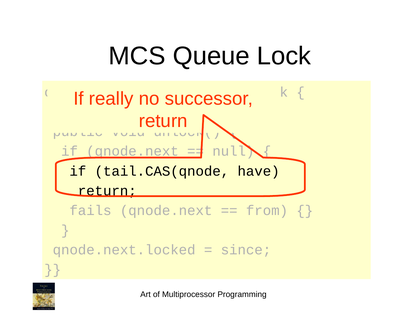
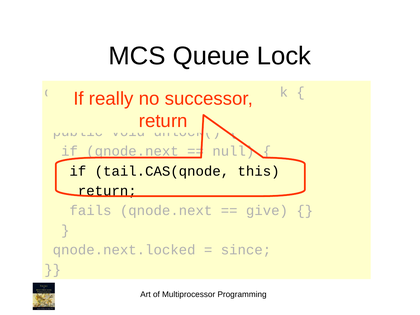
have: have -> this
from: from -> give
